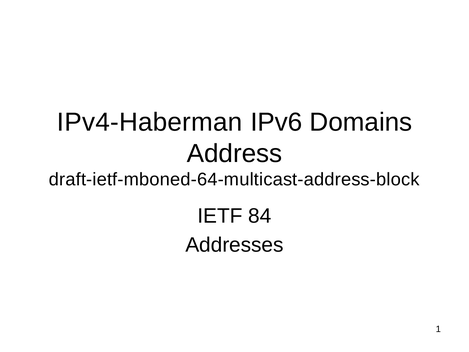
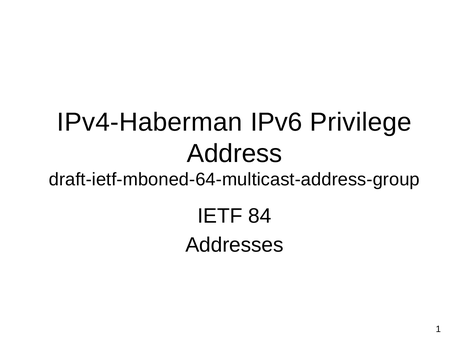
Domains: Domains -> Privilege
draft-ietf-mboned-64-multicast-address-block: draft-ietf-mboned-64-multicast-address-block -> draft-ietf-mboned-64-multicast-address-group
